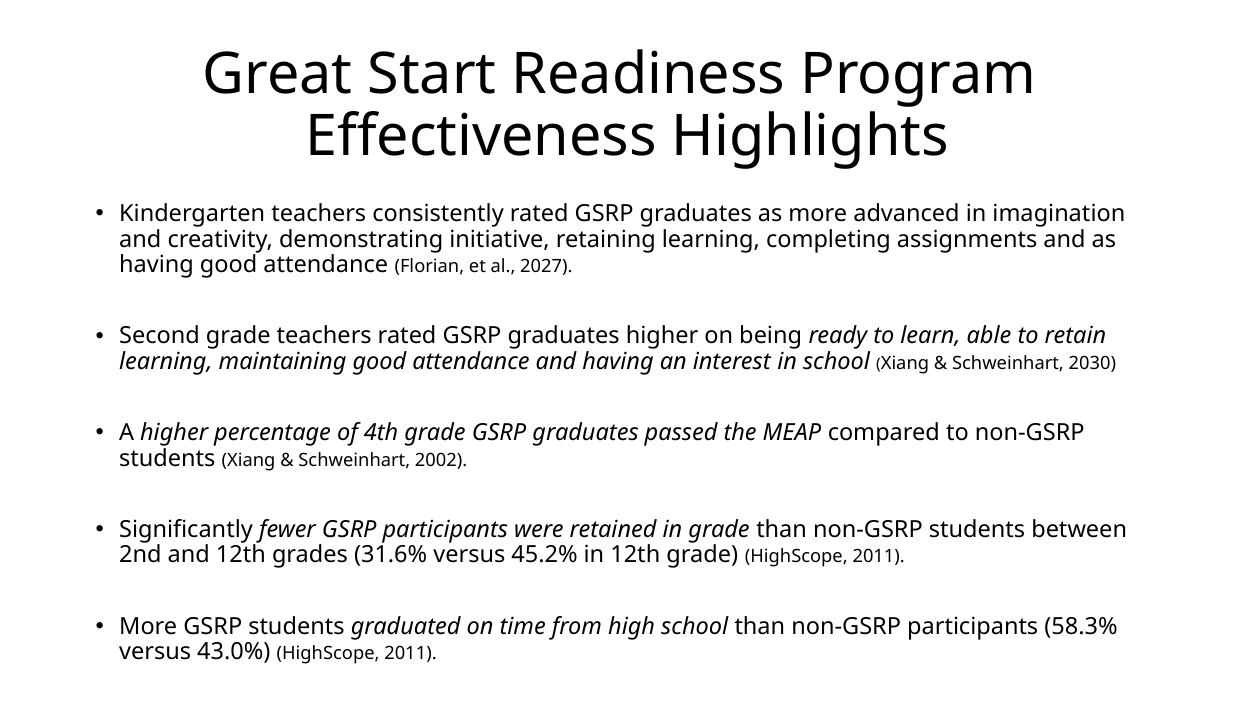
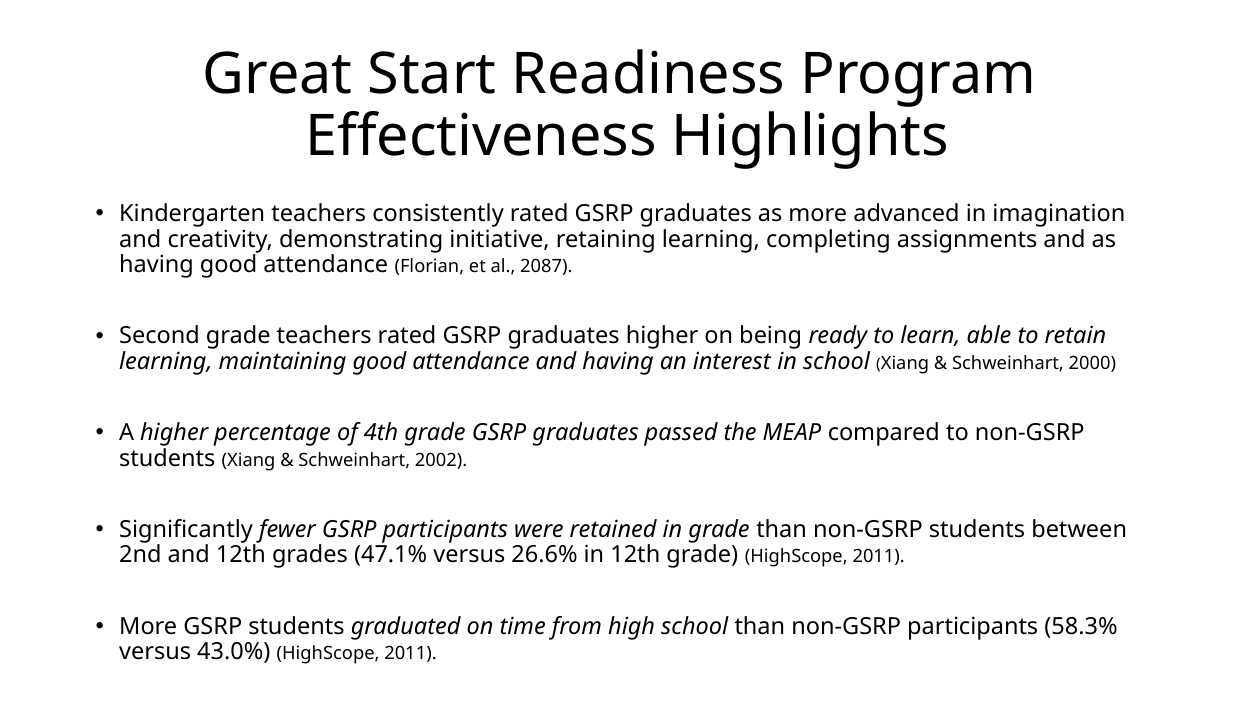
2027: 2027 -> 2087
2030: 2030 -> 2000
31.6%: 31.6% -> 47.1%
45.2%: 45.2% -> 26.6%
